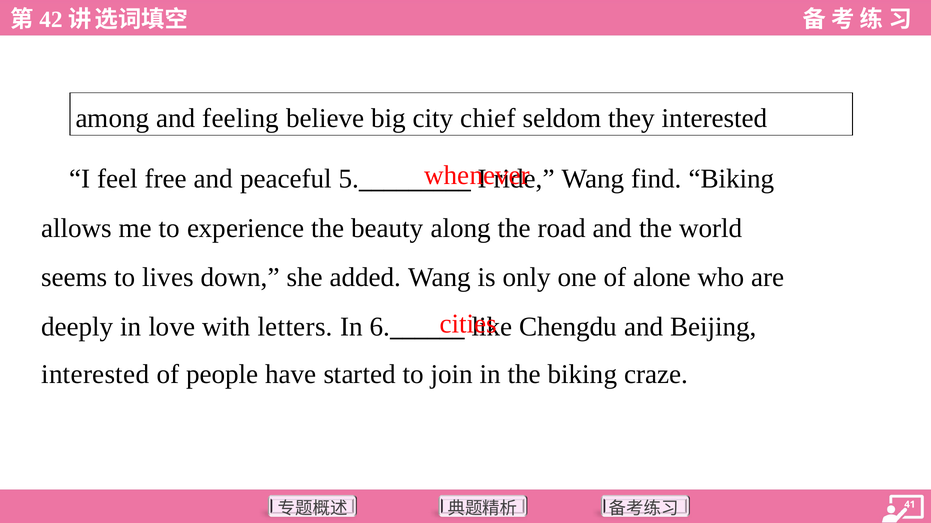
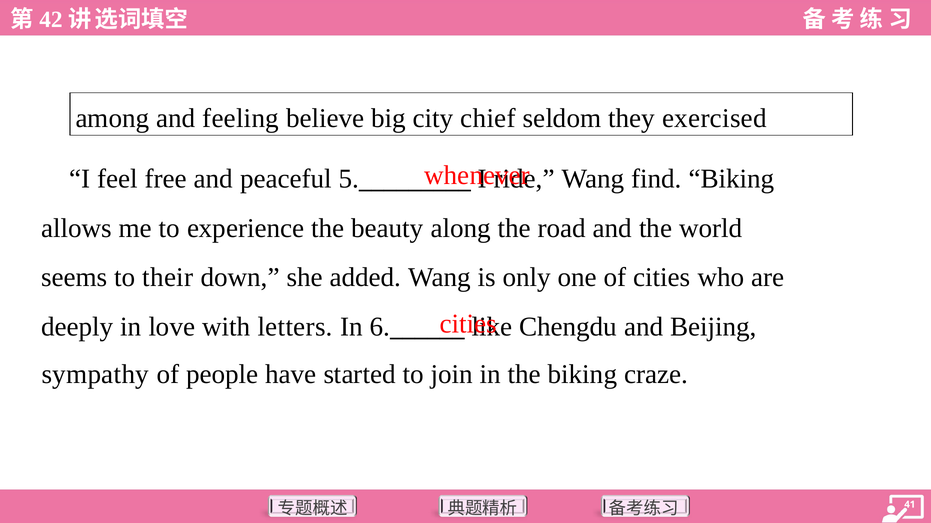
they interested: interested -> exercised
lives: lives -> their
of alone: alone -> cities
interested at (95, 375): interested -> sympathy
